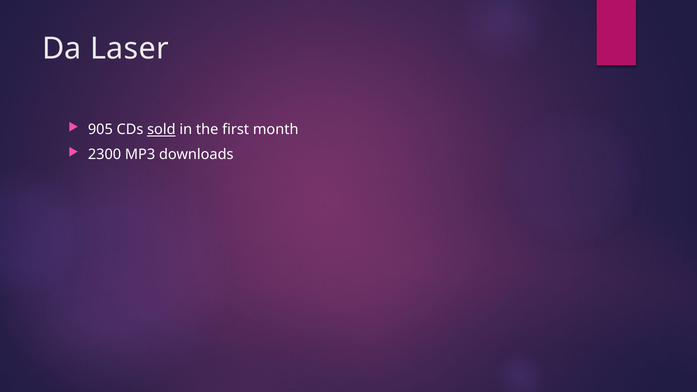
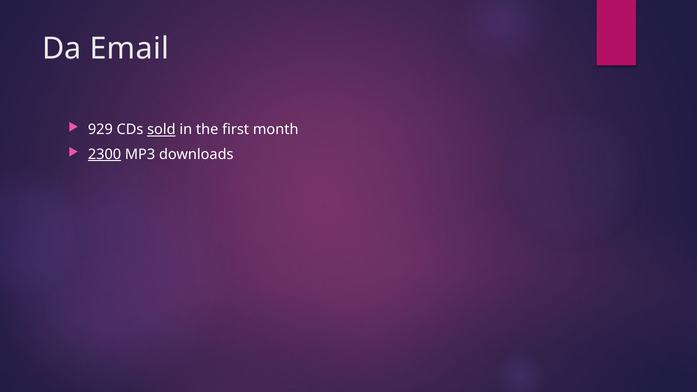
Laser: Laser -> Email
905: 905 -> 929
2300 underline: none -> present
